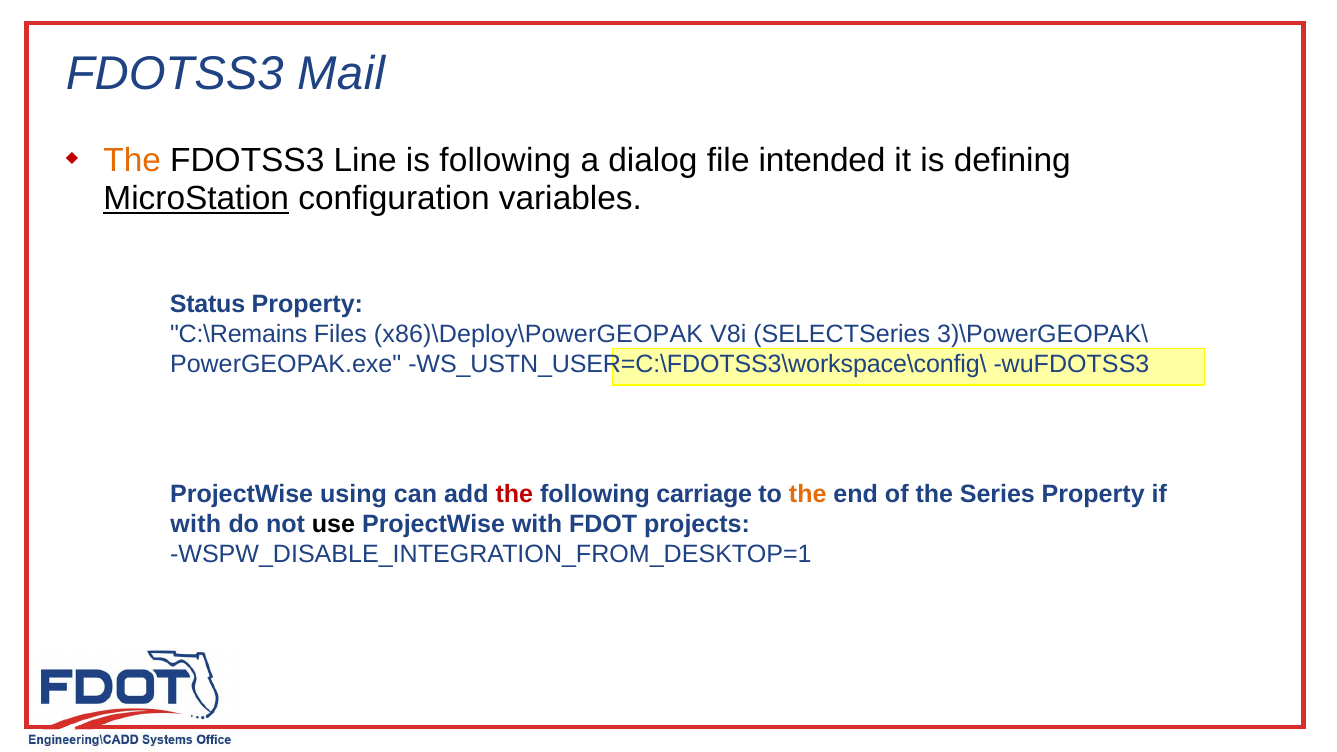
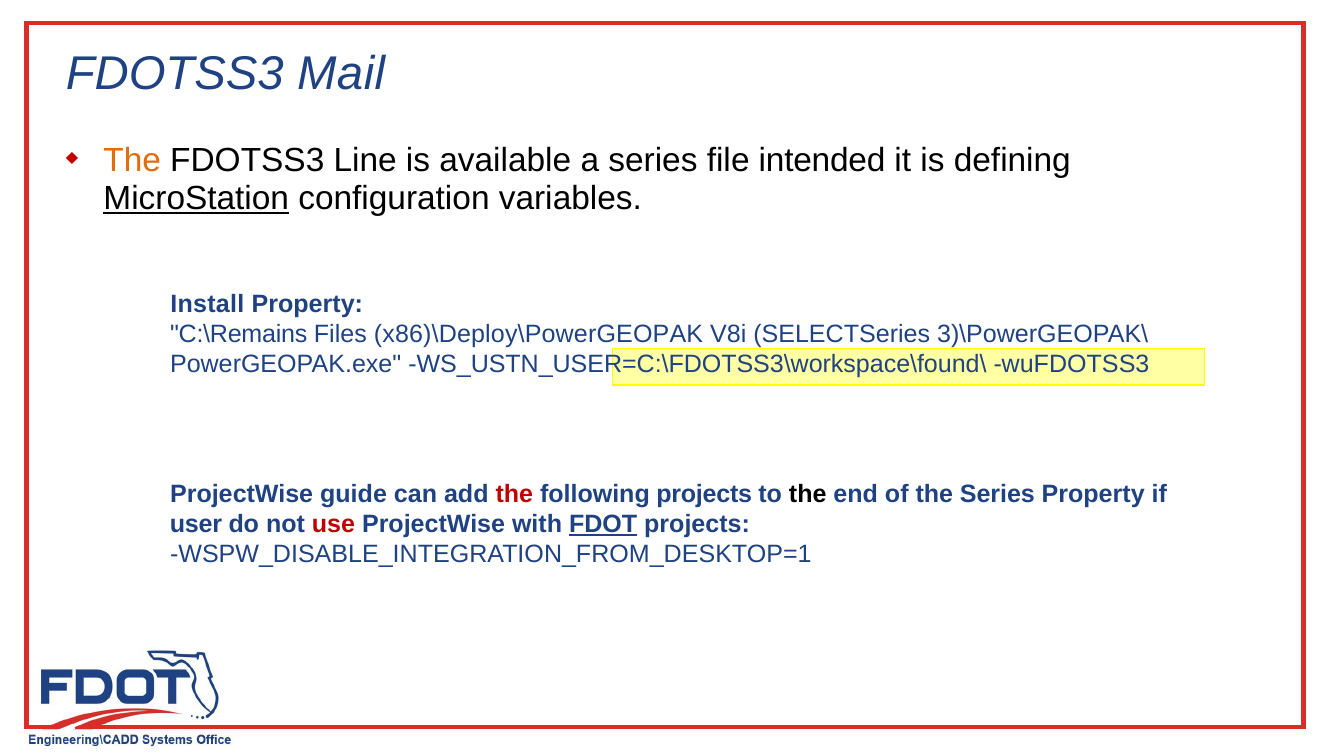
is following: following -> available
a dialog: dialog -> series
Status: Status -> Install
WS_USTN_USER=C:\FDOTSS3\workspace\config\: WS_USTN_USER=C:\FDOTSS3\workspace\config\ -> WS_USTN_USER=C:\FDOTSS3\workspace\found\
using: using -> guide
following carriage: carriage -> projects
the at (808, 494) colour: orange -> black
with at (196, 524): with -> user
use colour: black -> red
FDOT underline: none -> present
